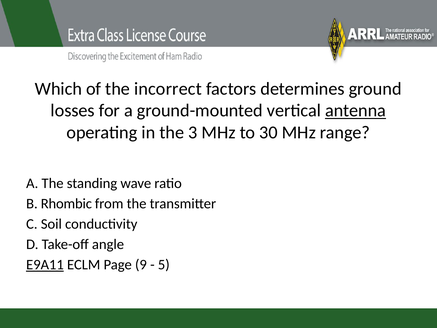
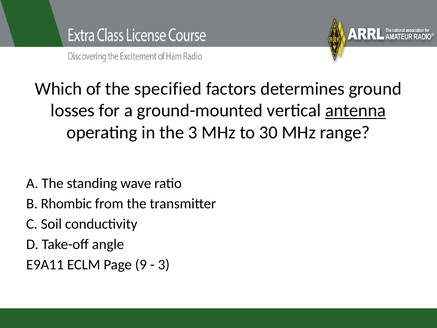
incorrect: incorrect -> specified
E9A11 underline: present -> none
5 at (164, 265): 5 -> 3
